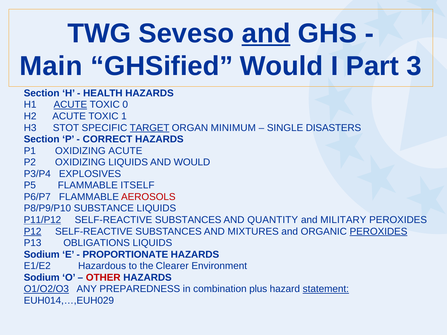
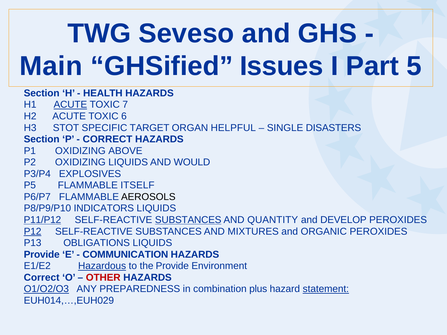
and at (266, 33) underline: present -> none
GHSified Would: Would -> Issues
3: 3 -> 5
0: 0 -> 7
1: 1 -> 6
TARGET underline: present -> none
MINIMUM: MINIMUM -> HELPFUL
OXIDIZING ACUTE: ACUTE -> ABOVE
AEROSOLS colour: red -> black
SUBSTANCE: SUBSTANCE -> INDICATORS
SUBSTANCES at (188, 220) underline: none -> present
MILITARY: MILITARY -> DEVELOP
PEROXIDES at (378, 232) underline: present -> none
Sodium at (42, 255): Sodium -> Provide
PROPORTIONATE: PROPORTIONATE -> COMMUNICATION
Hazardous underline: none -> present
the Clearer: Clearer -> Provide
Sodium at (42, 278): Sodium -> Correct
